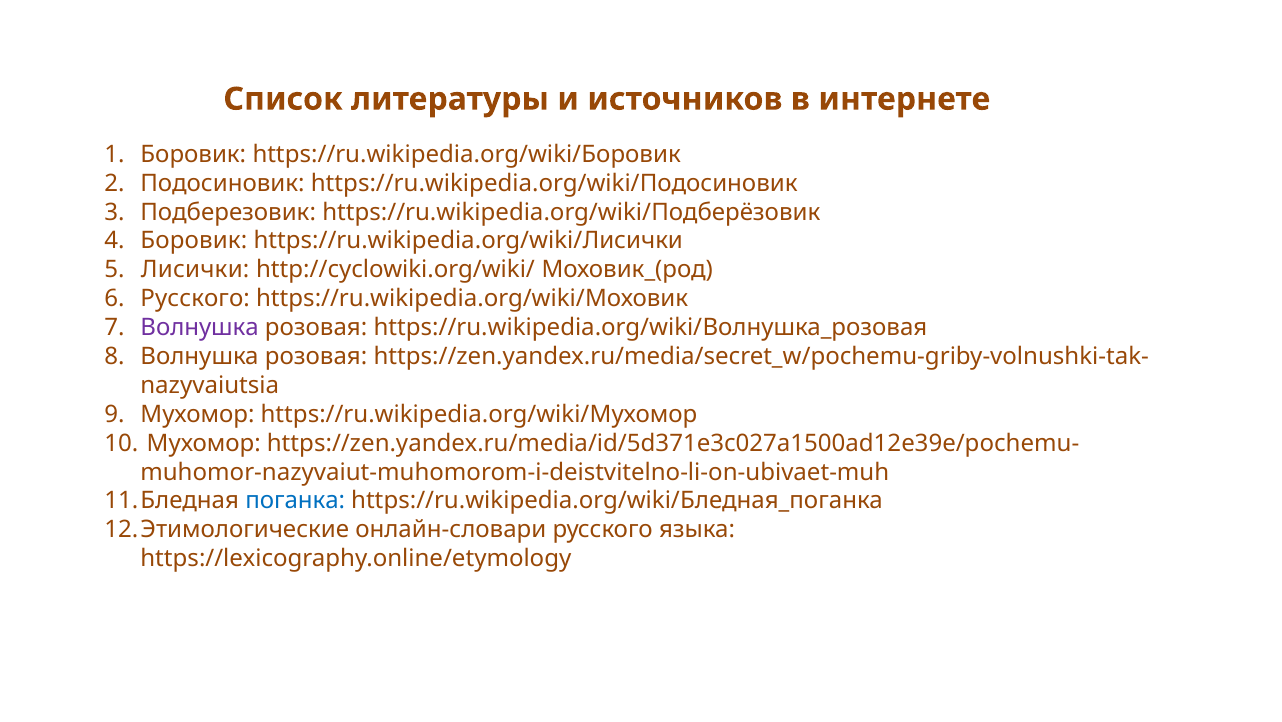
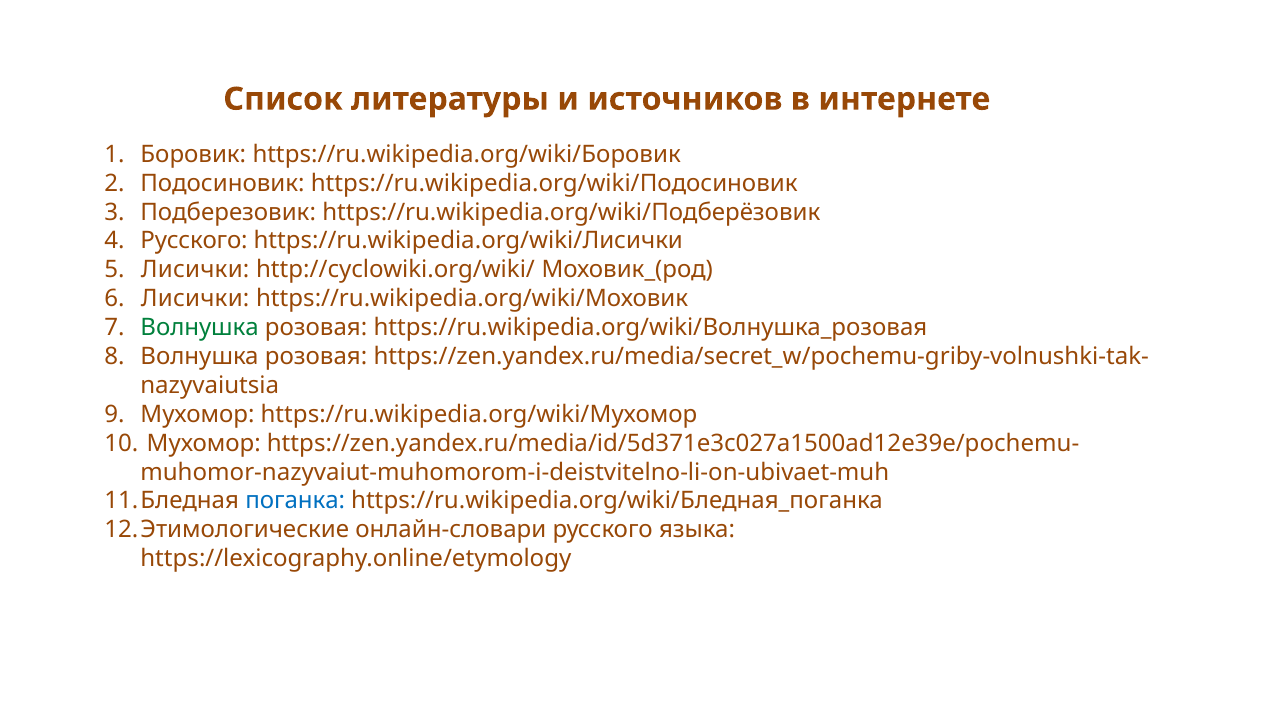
Боровик at (194, 241): Боровик -> Русского
Русского at (195, 299): Русского -> Лисички
Волнушка at (200, 328) colour: purple -> green
